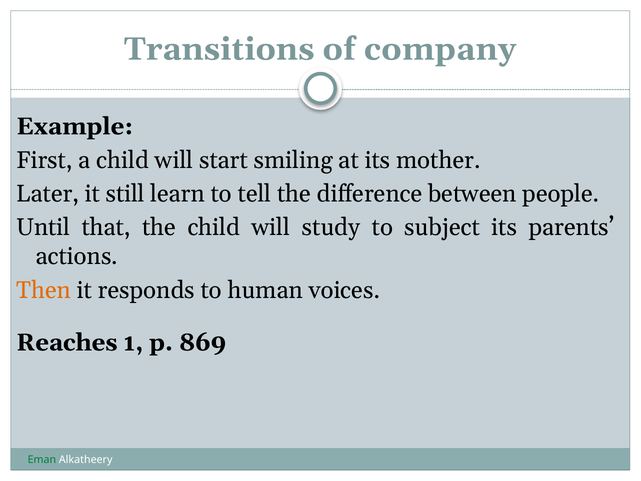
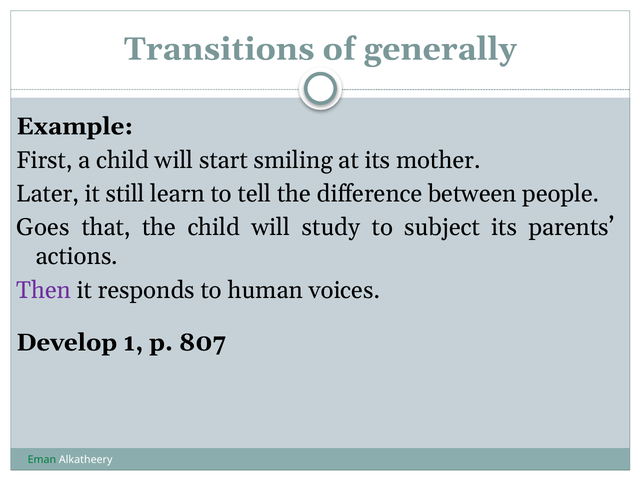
company: company -> generally
Until: Until -> Goes
Then colour: orange -> purple
Reaches: Reaches -> Develop
869: 869 -> 807
